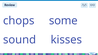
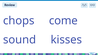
some: some -> come
